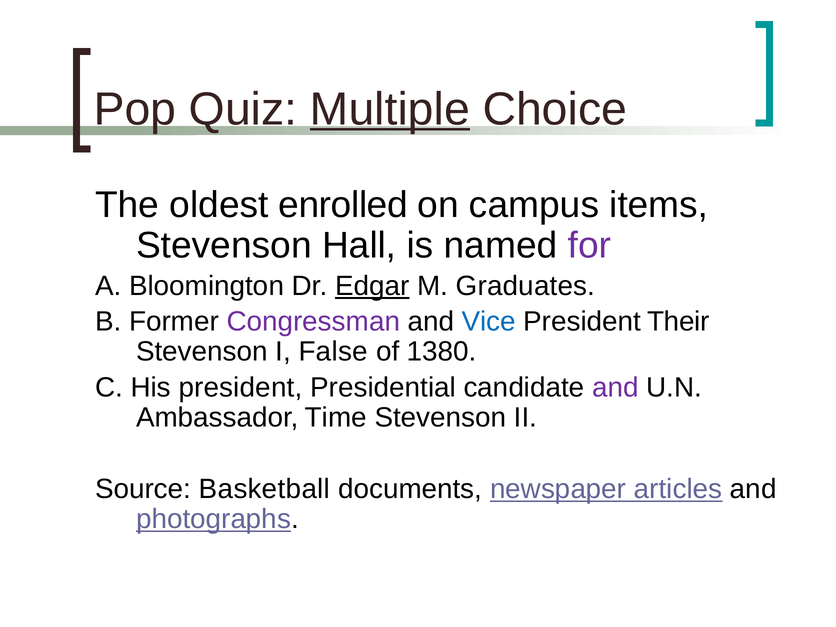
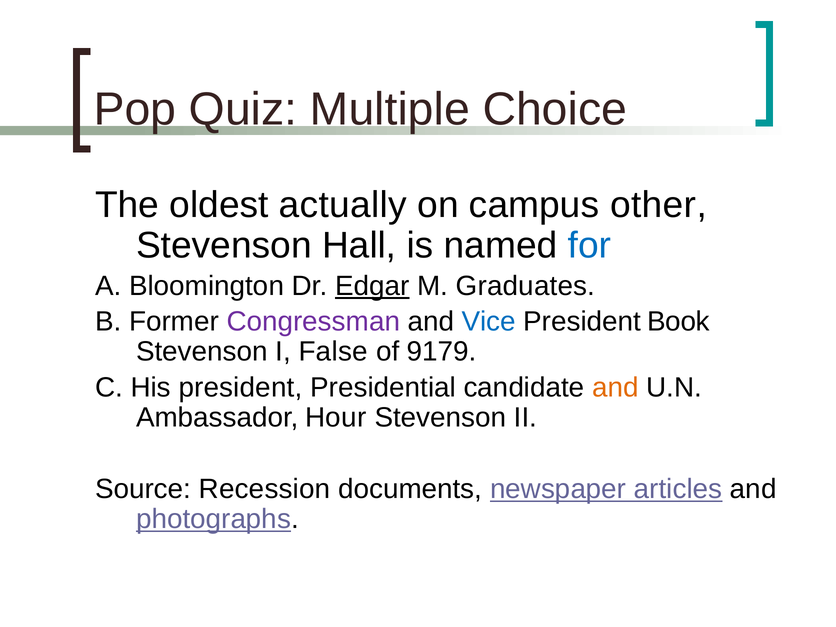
Multiple underline: present -> none
enrolled: enrolled -> actually
items: items -> other
for colour: purple -> blue
Their: Their -> Book
1380: 1380 -> 9179
and at (615, 387) colour: purple -> orange
Time: Time -> Hour
Basketball: Basketball -> Recession
